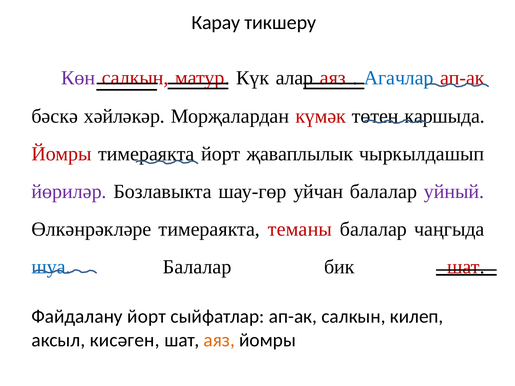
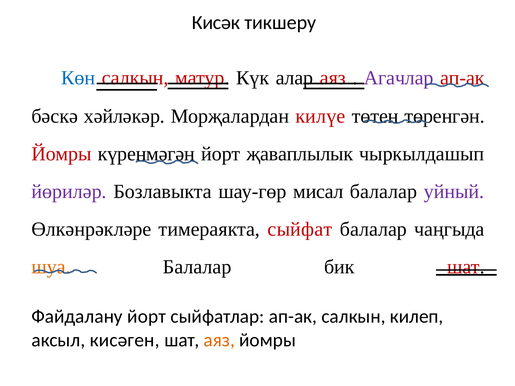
Карау: Карау -> Кисәк
Көн colour: purple -> blue
Агачлар colour: blue -> purple
күмәк: күмәк -> килүе
каршыда: каршыда -> төренгән
Йомры тимераякта: тимераякта -> күренмәгән
уйчан: уйчан -> мисал
теманы: теманы -> сыйфат
шуа colour: blue -> orange
